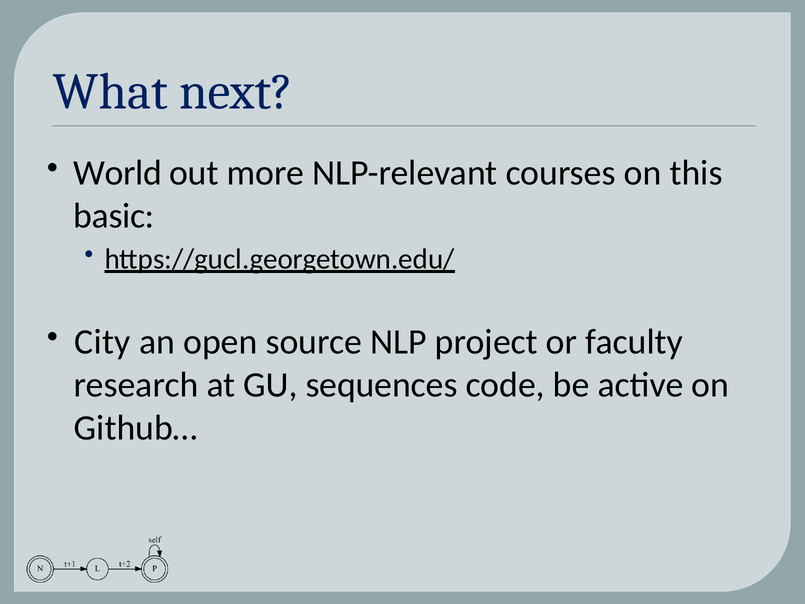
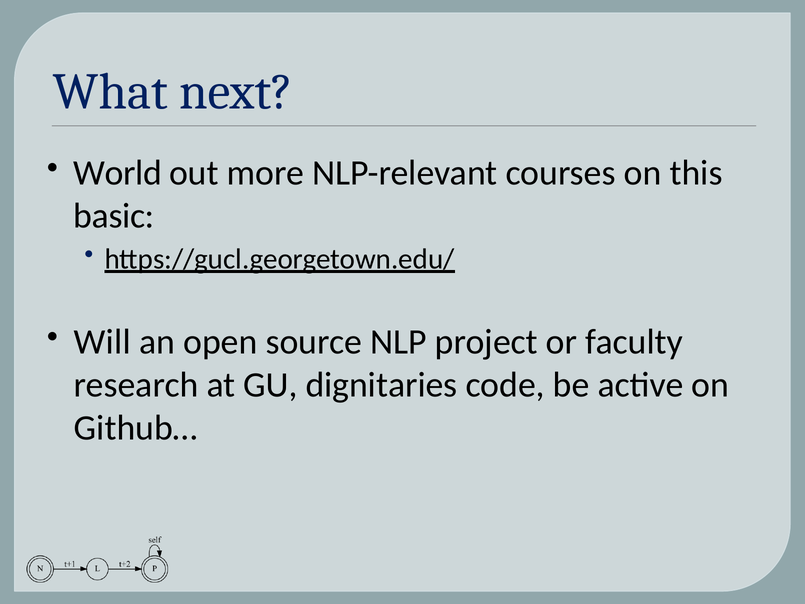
City: City -> Will
sequences: sequences -> dignitaries
